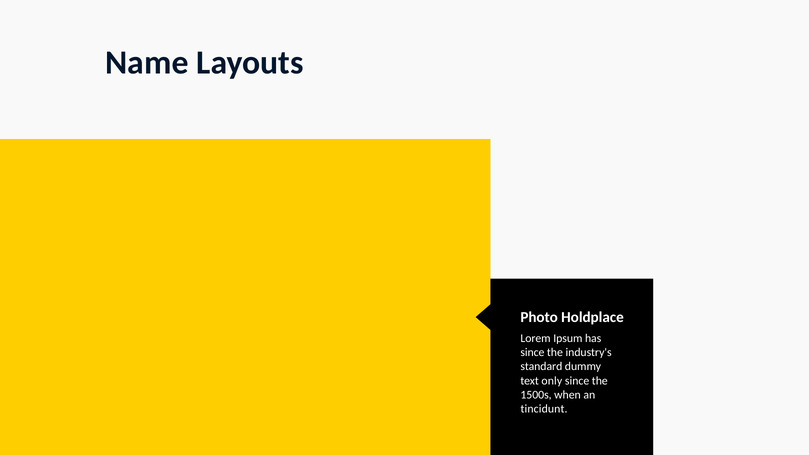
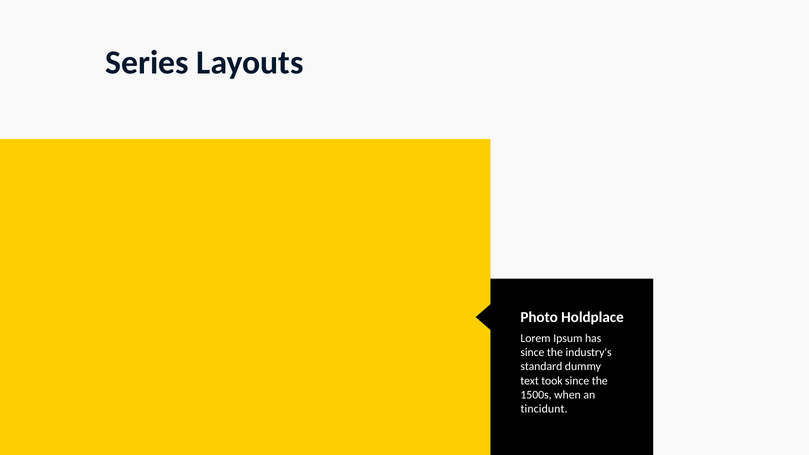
Name: Name -> Series
only: only -> took
